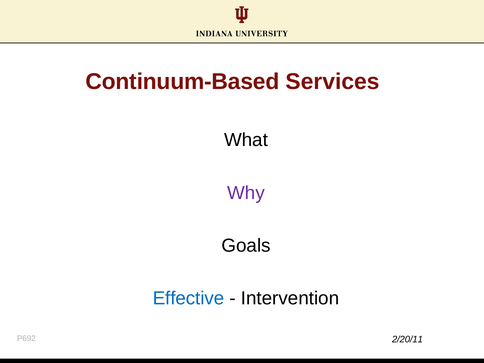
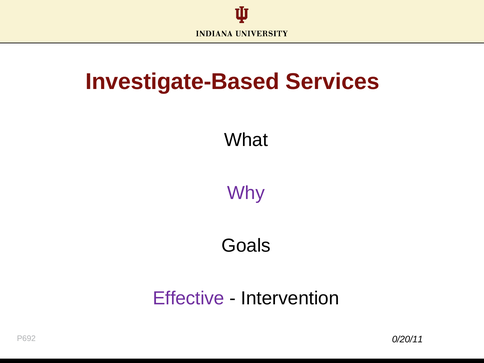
Continuum-Based: Continuum-Based -> Investigate-Based
Effective colour: blue -> purple
2/20/11: 2/20/11 -> 0/20/11
